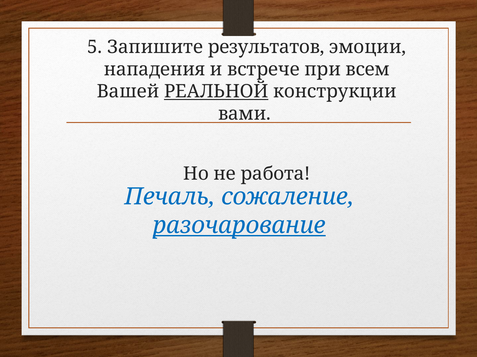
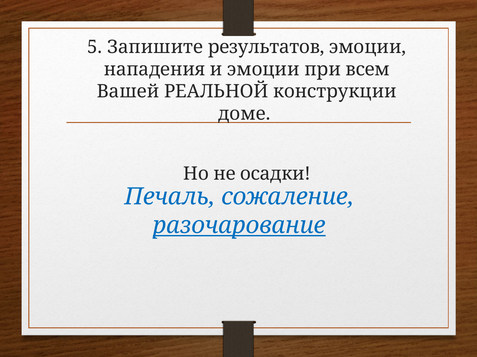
и встрече: встрече -> эмоции
РЕАЛЬНОЙ underline: present -> none
вами: вами -> доме
работа: работа -> осадки
